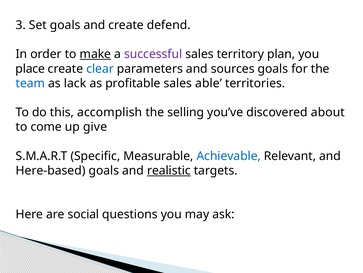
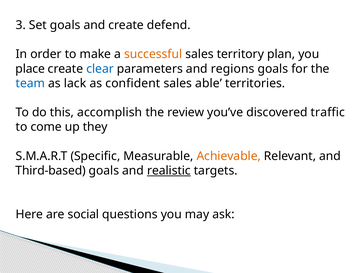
make underline: present -> none
successful colour: purple -> orange
sources: sources -> regions
profitable: profitable -> confident
selling: selling -> review
about: about -> traffic
give: give -> they
Achievable colour: blue -> orange
Here-based: Here-based -> Third-based
